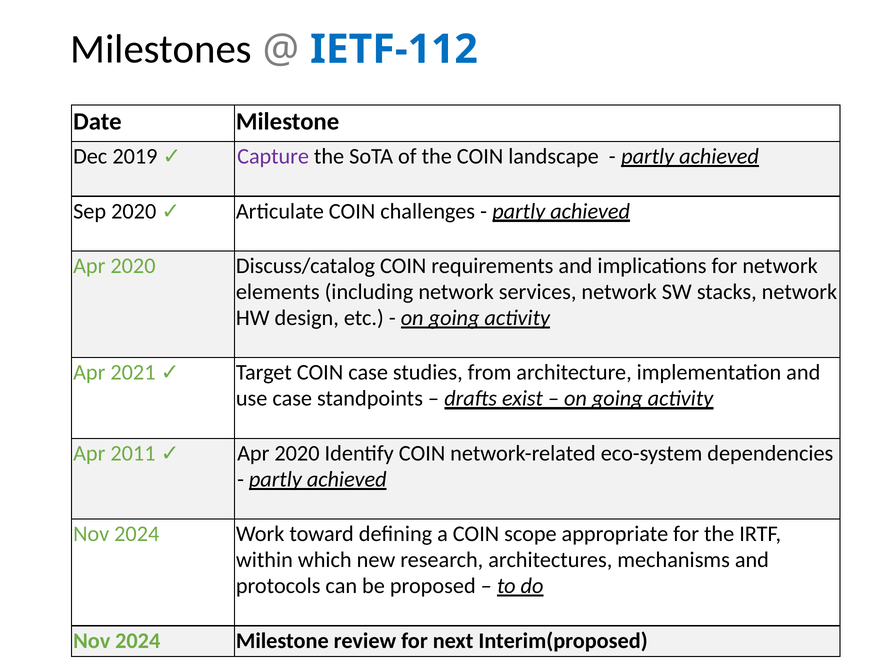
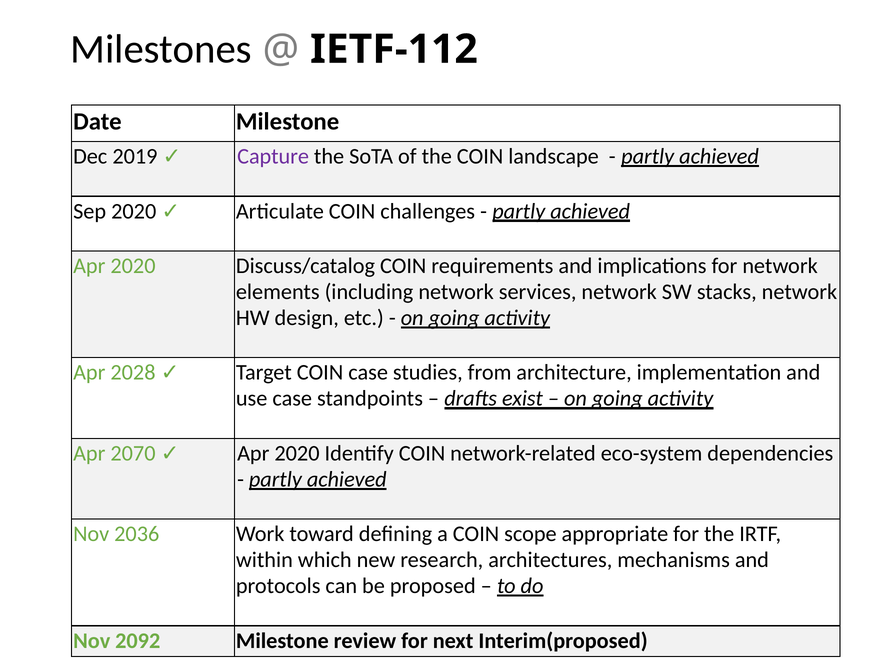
IETF-112 colour: blue -> black
2021: 2021 -> 2028
2011: 2011 -> 2070
2024 at (137, 533): 2024 -> 2036
2024 at (138, 640): 2024 -> 2092
